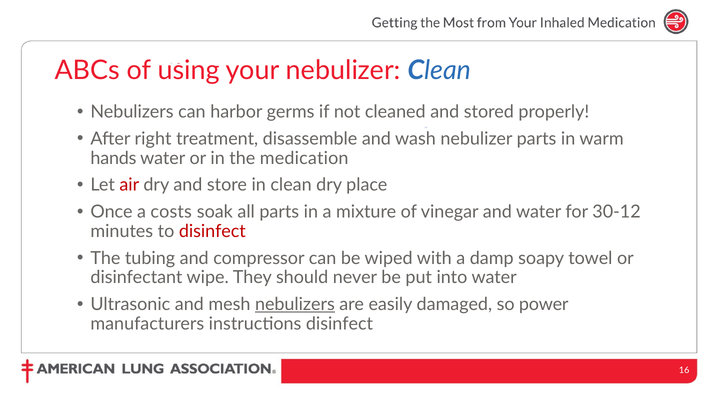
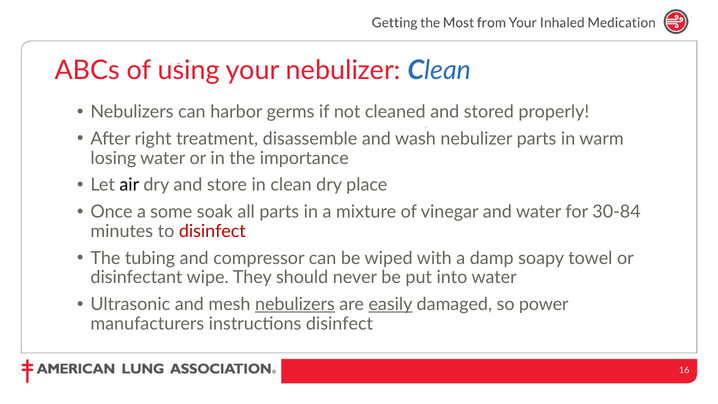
hands: hands -> losing
medication: medication -> importance
air colour: red -> black
costs: costs -> some
30-12: 30-12 -> 30-84
easily underline: none -> present
